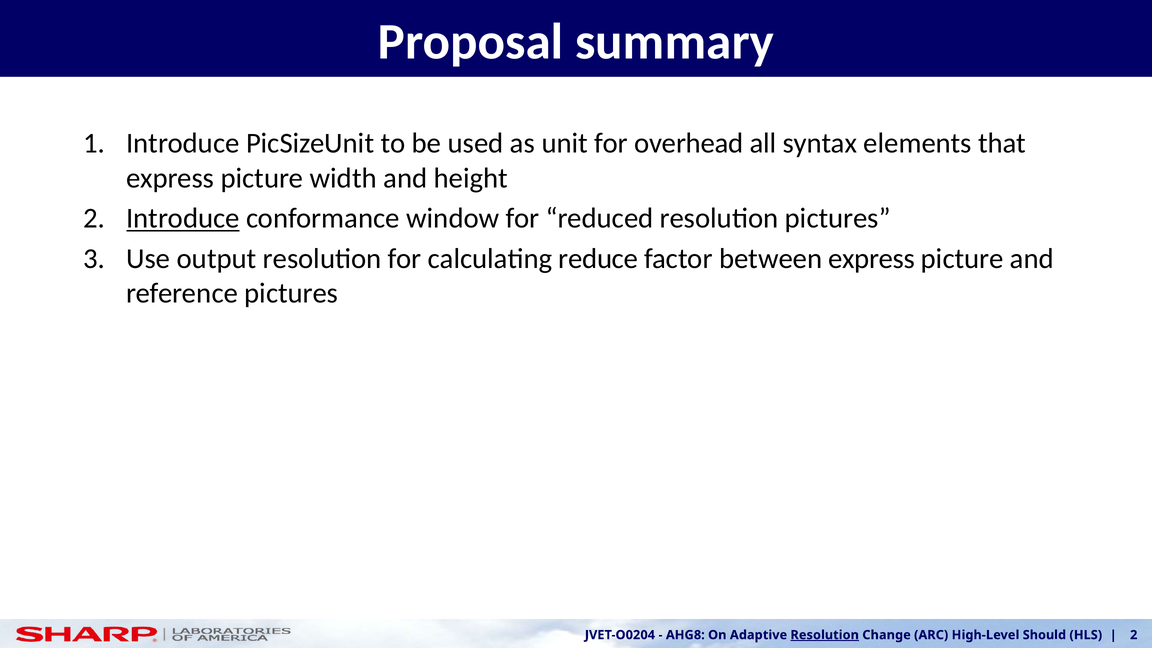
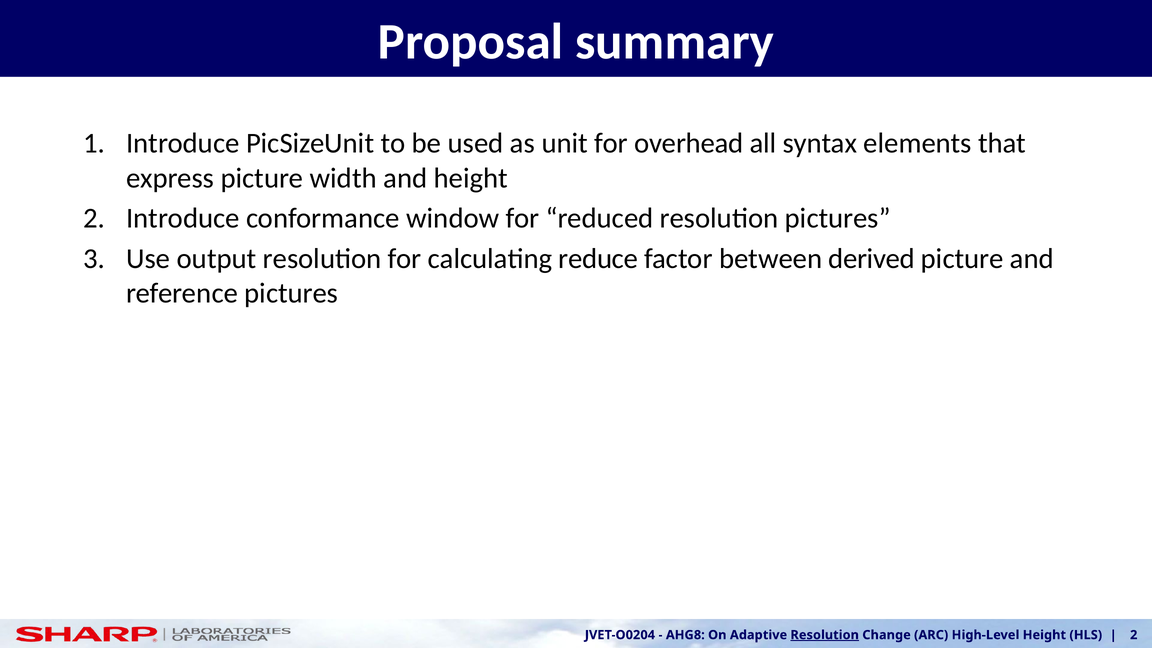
Introduce at (183, 218) underline: present -> none
between express: express -> derived
Should at (1044, 635): Should -> Height
